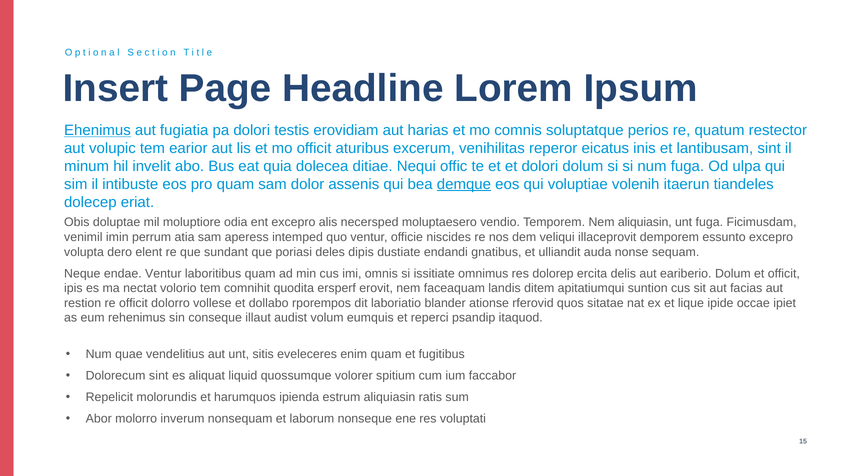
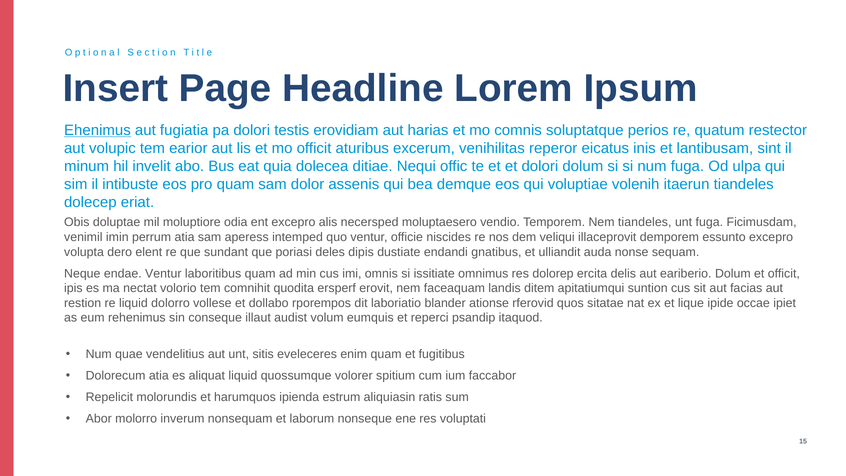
demque underline: present -> none
Nem aliquiasin: aliquiasin -> tiandeles
re officit: officit -> liquid
Dolorecum sint: sint -> atia
